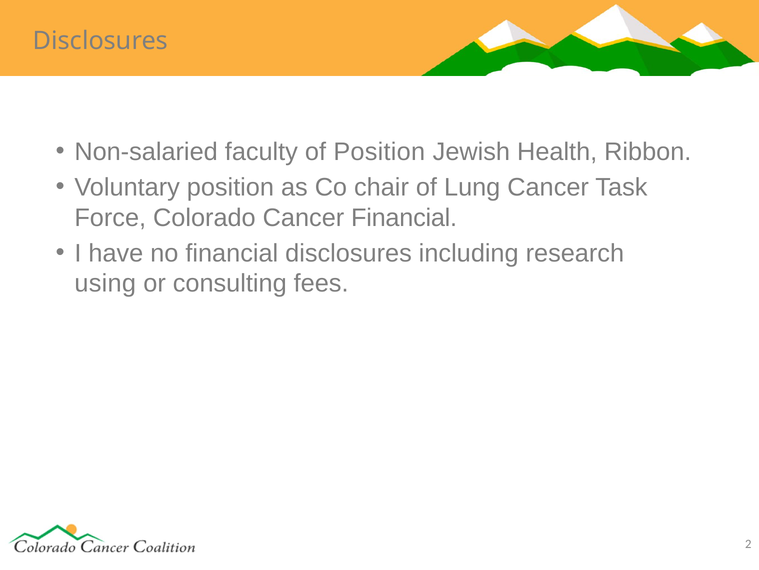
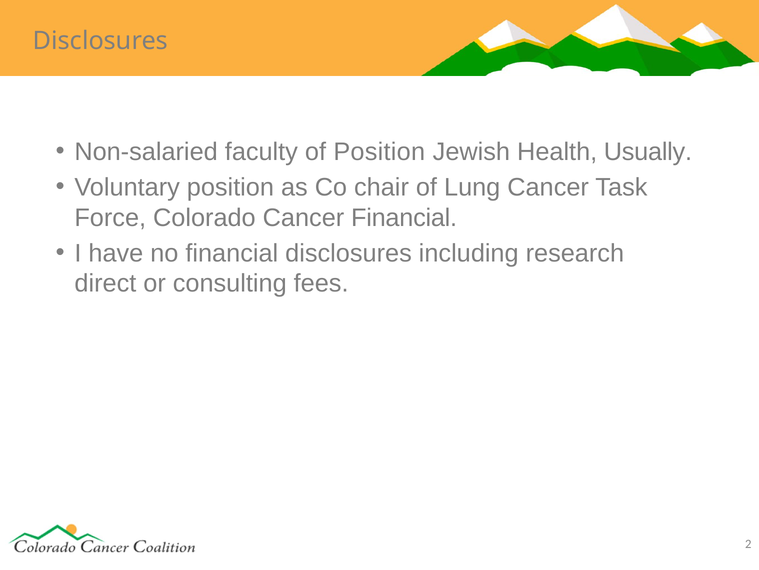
Ribbon: Ribbon -> Usually
using: using -> direct
